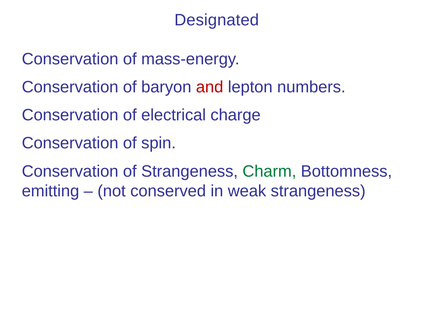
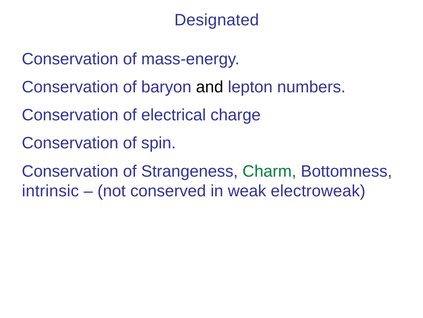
and colour: red -> black
emitting: emitting -> intrinsic
weak strangeness: strangeness -> electroweak
